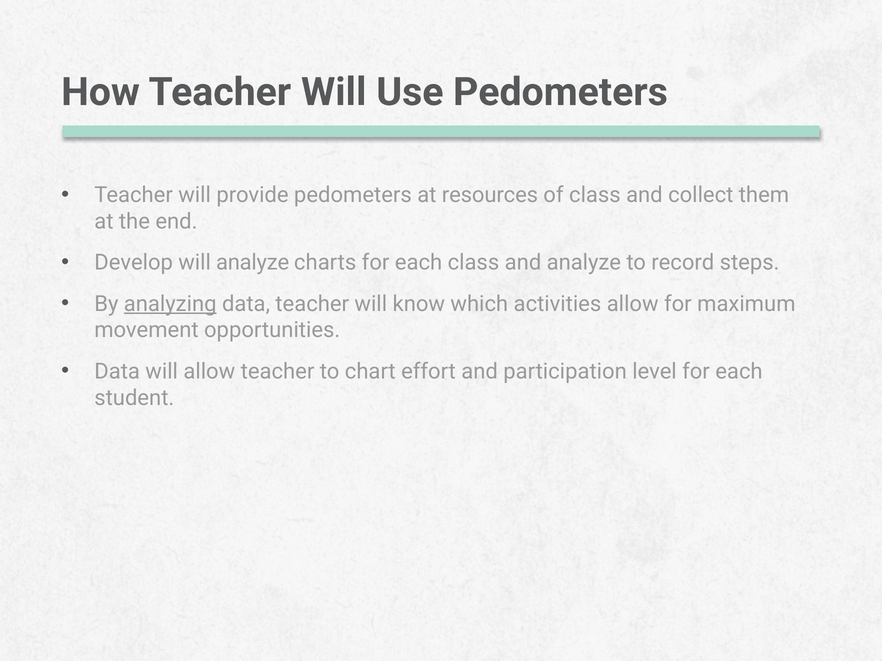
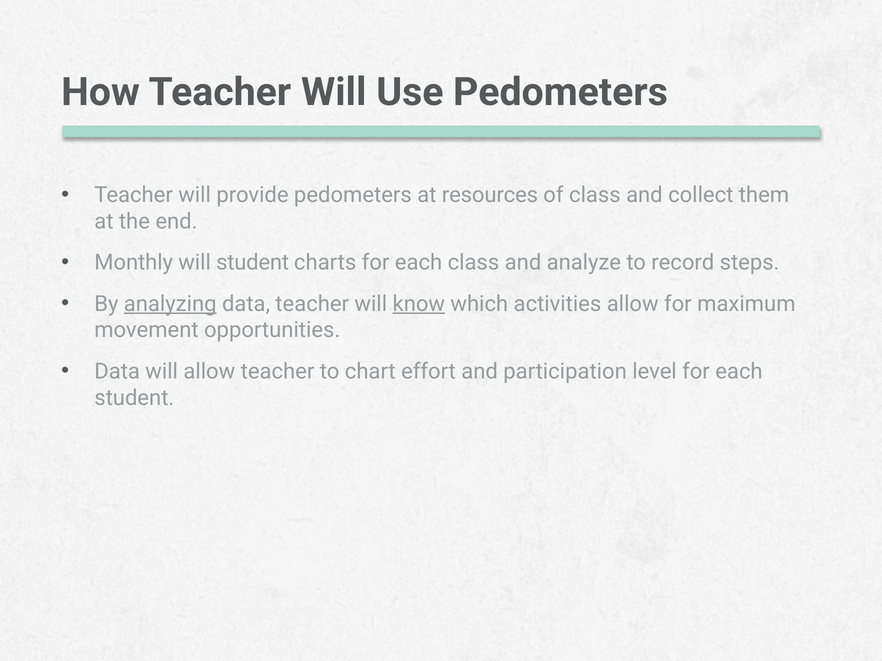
Develop: Develop -> Monthly
will analyze: analyze -> student
know underline: none -> present
